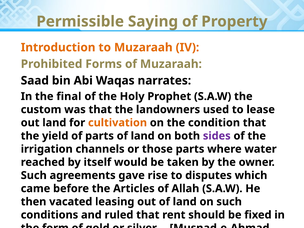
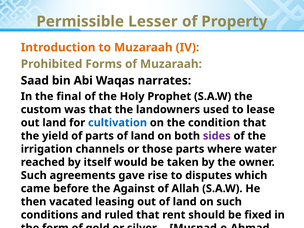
Saying: Saying -> Lesser
cultivation colour: orange -> blue
Articles: Articles -> Against
